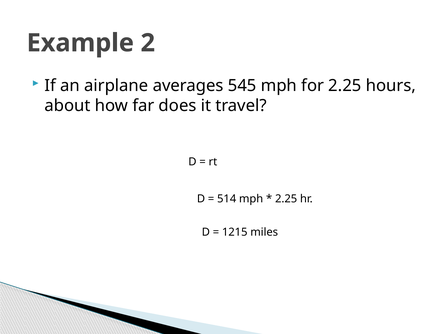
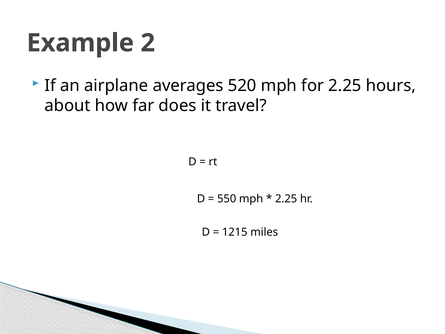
545: 545 -> 520
514: 514 -> 550
